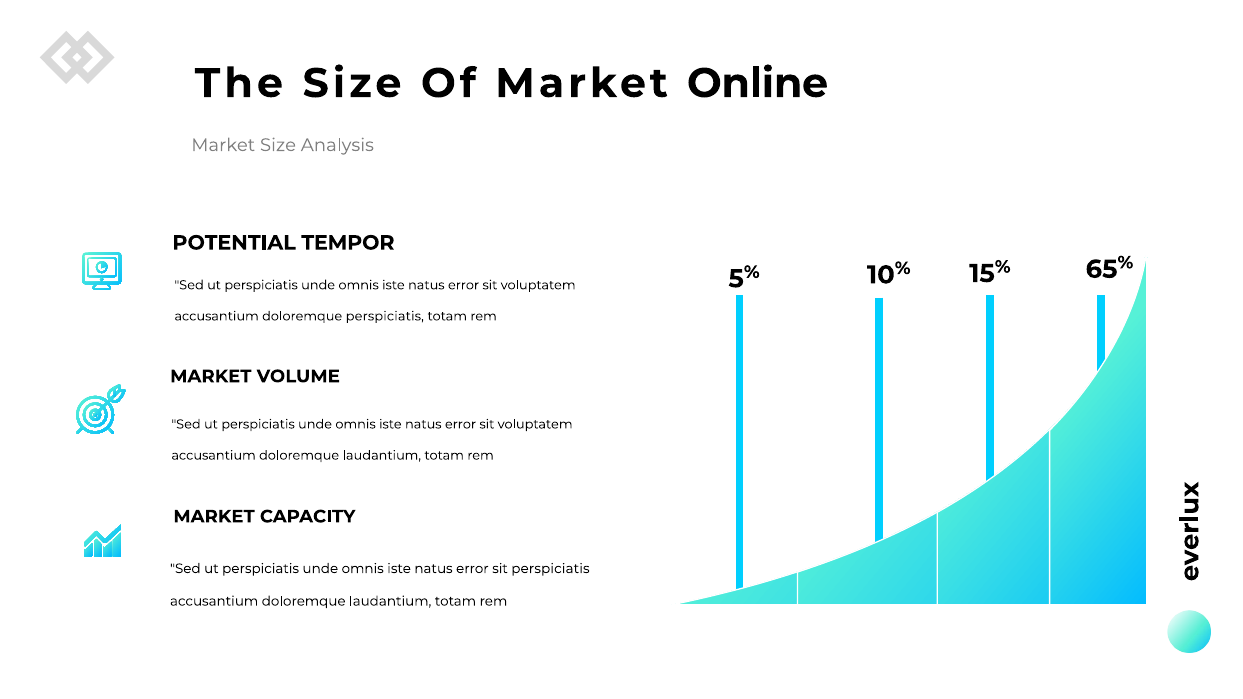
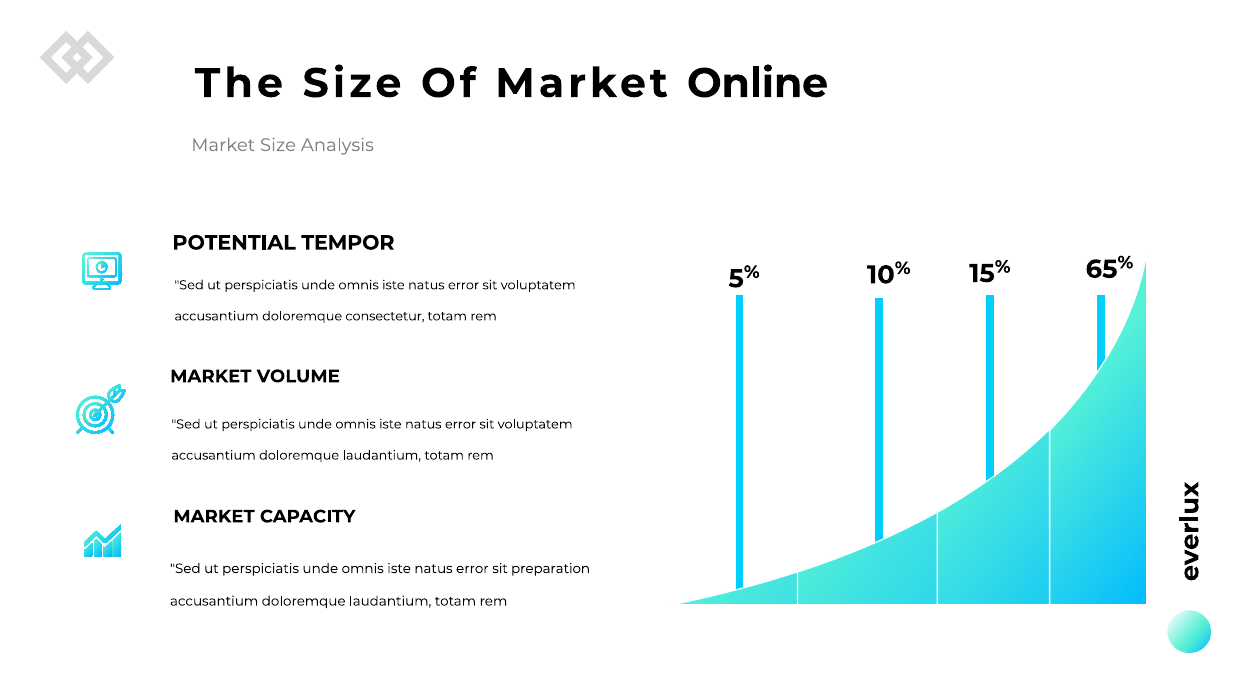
doloremque perspiciatis: perspiciatis -> consectetur
sit perspiciatis: perspiciatis -> preparation
